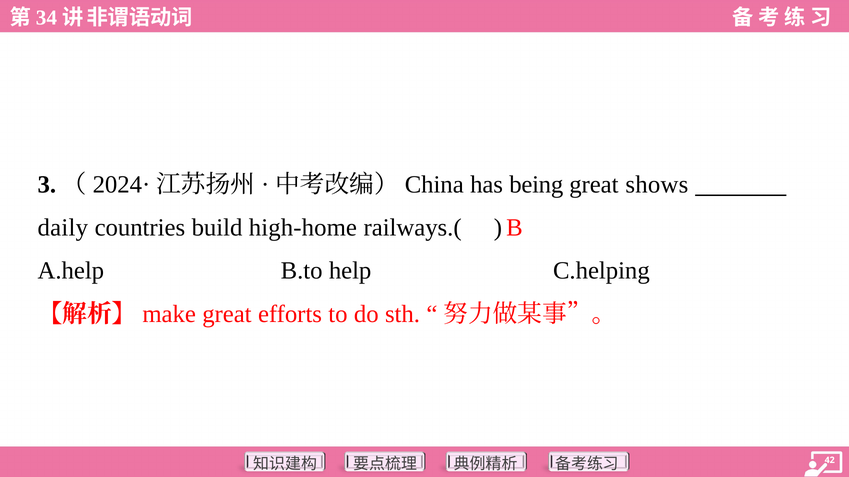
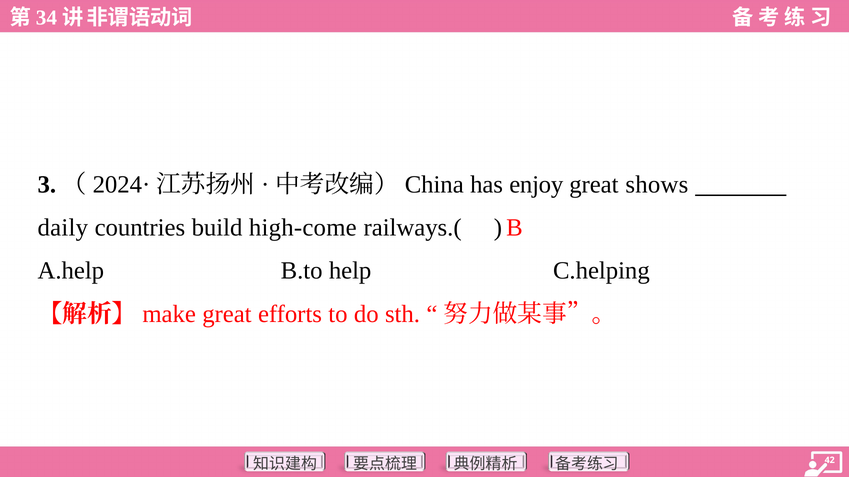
being: being -> enjoy
high-home: high-home -> high-come
